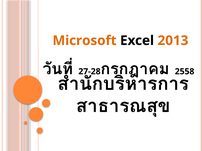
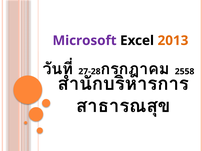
Microsoft colour: orange -> purple
